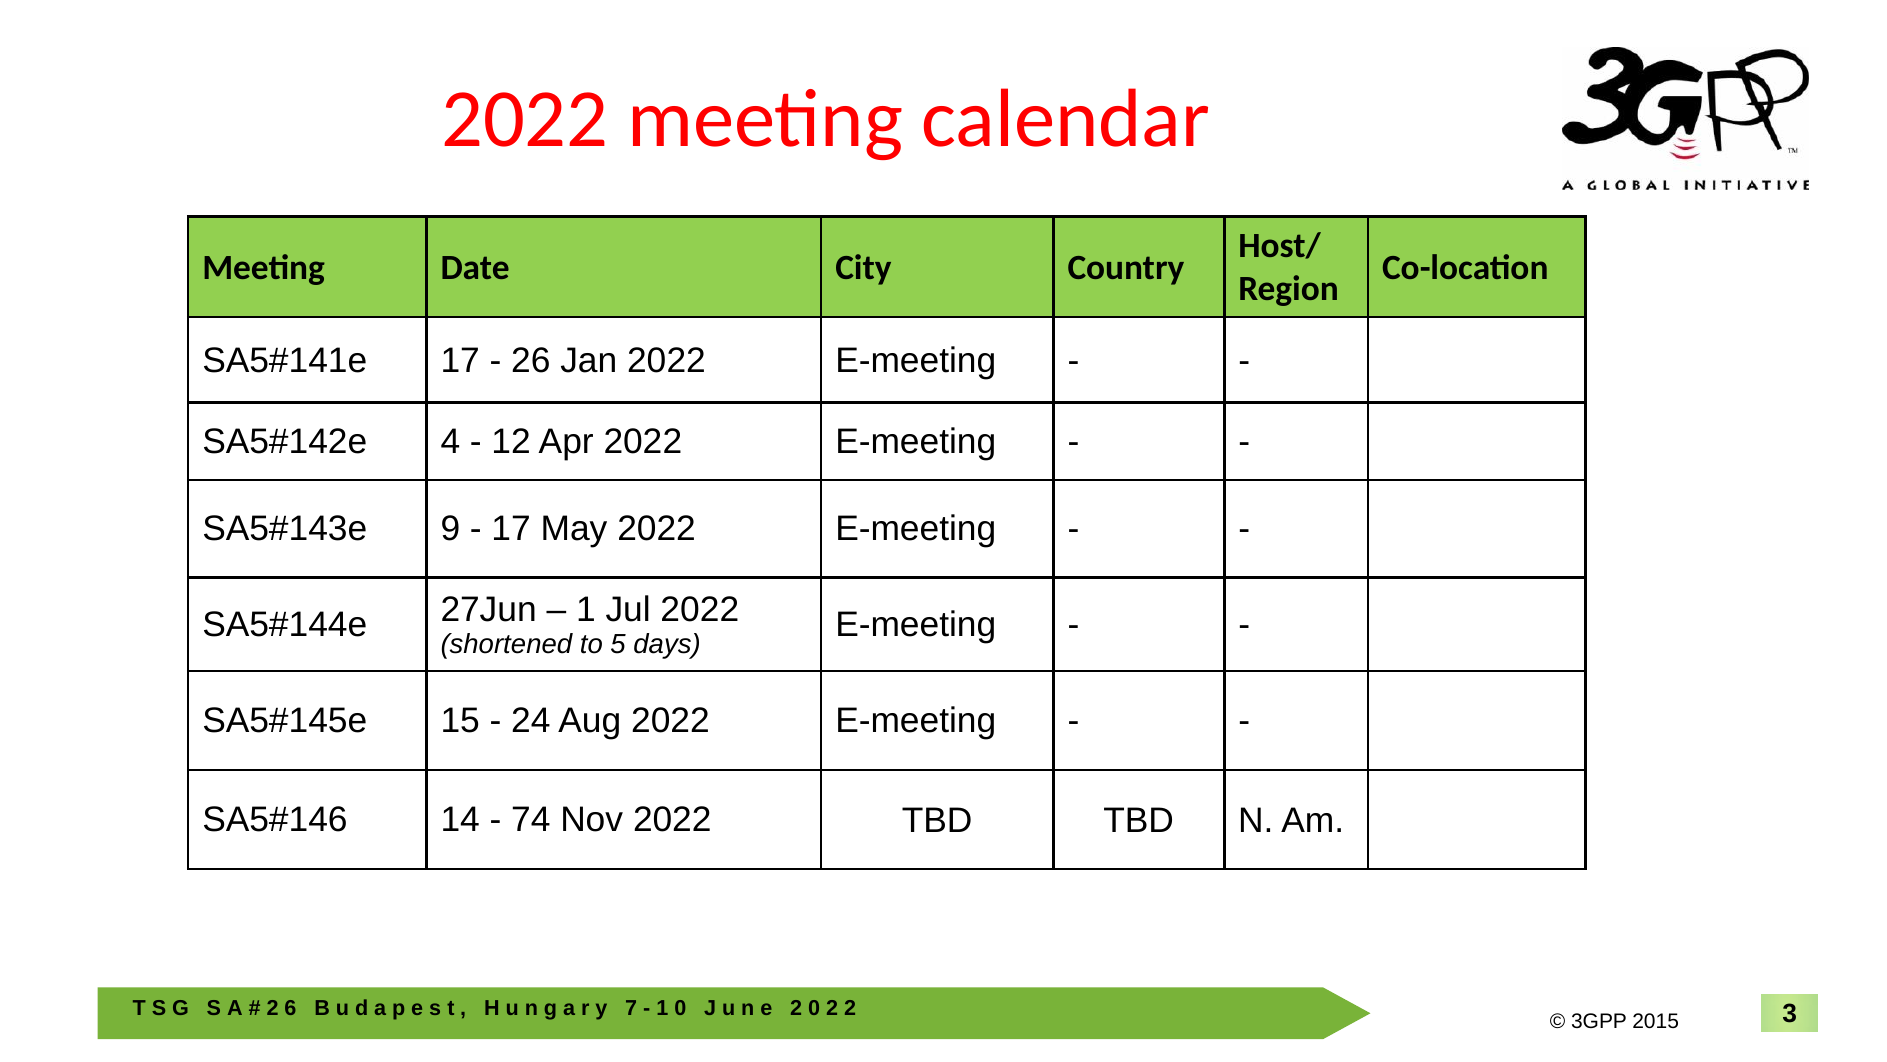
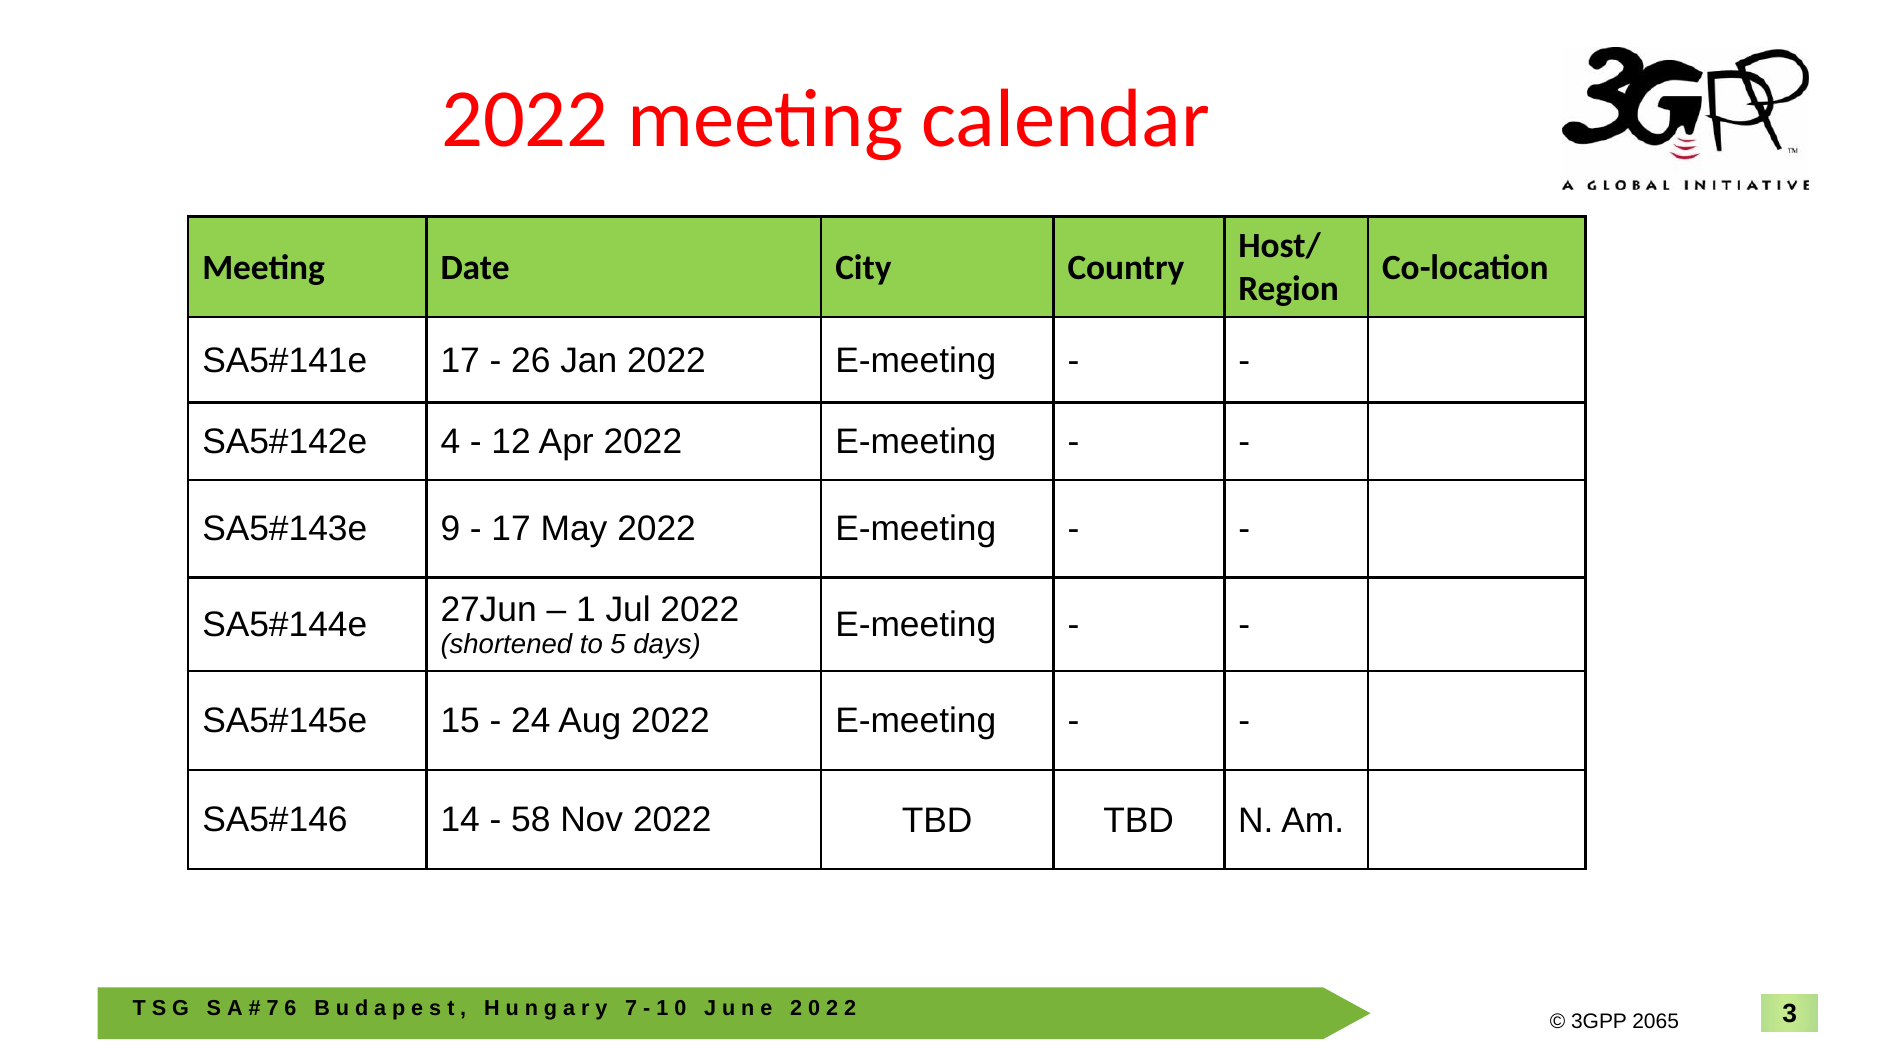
74: 74 -> 58
2 at (273, 1008): 2 -> 7
2015: 2015 -> 2065
